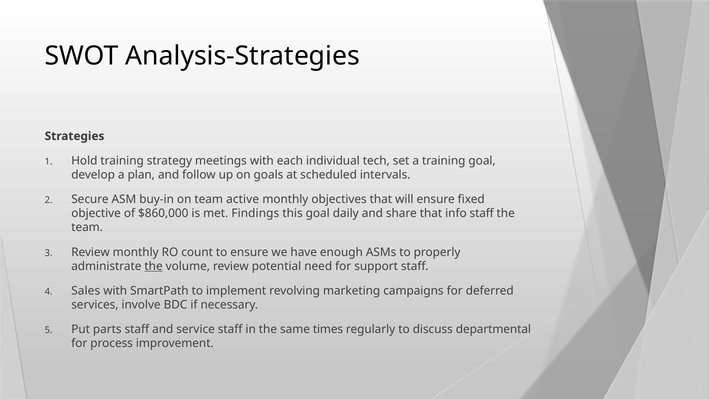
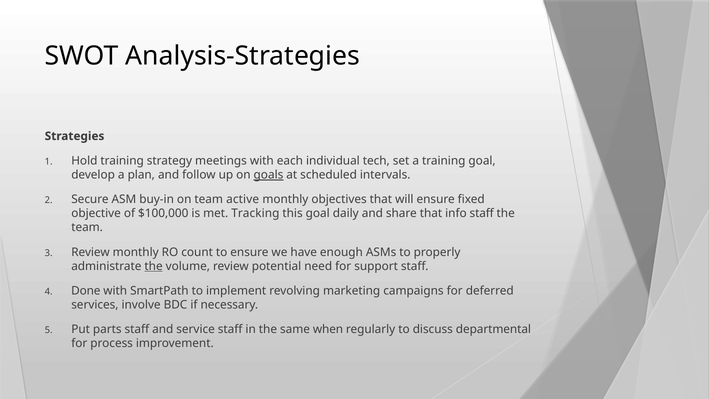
goals underline: none -> present
$860,000: $860,000 -> $100,000
Findings: Findings -> Tracking
Sales: Sales -> Done
times: times -> when
